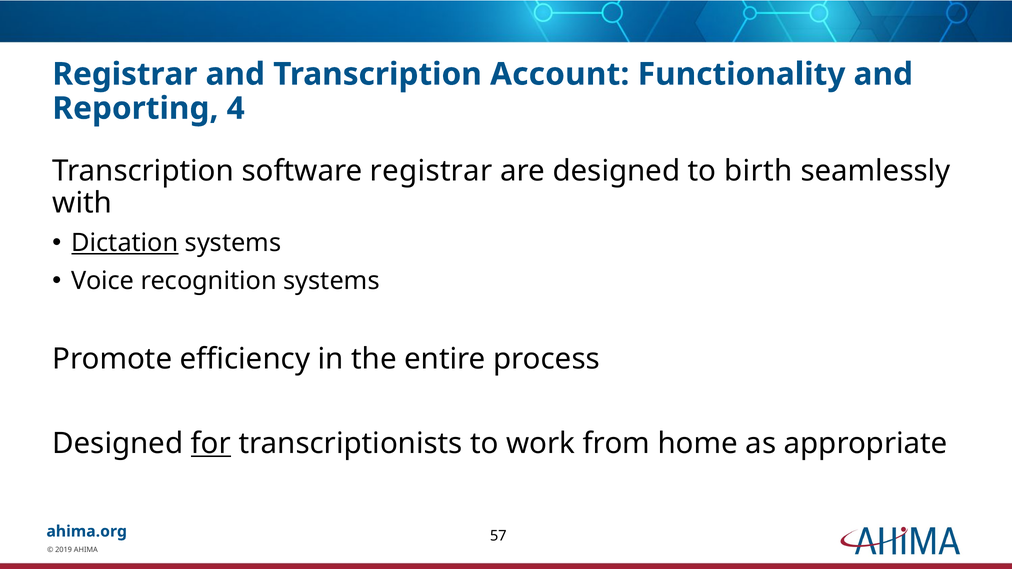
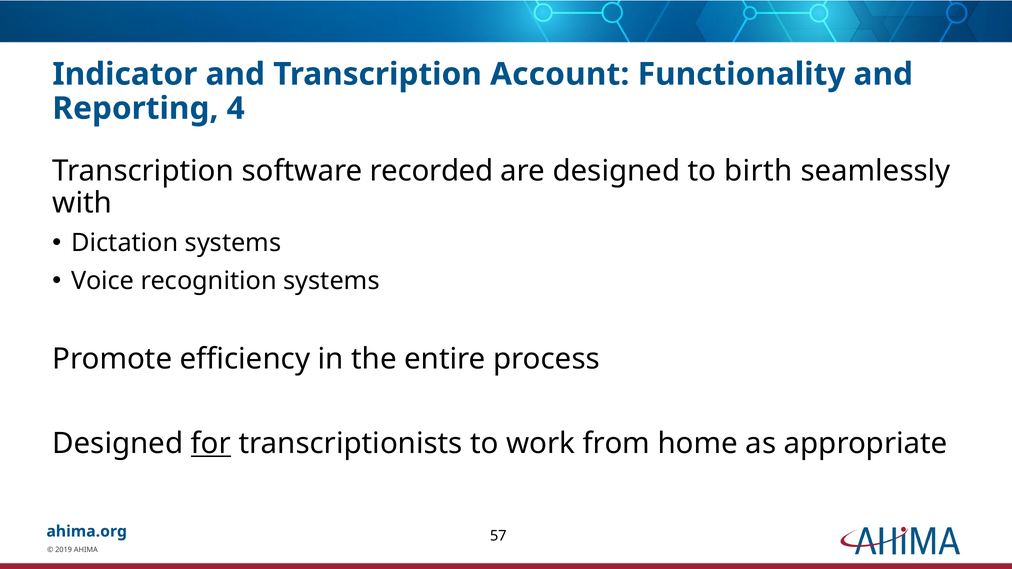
Registrar at (125, 74): Registrar -> Indicator
software registrar: registrar -> recorded
Dictation underline: present -> none
